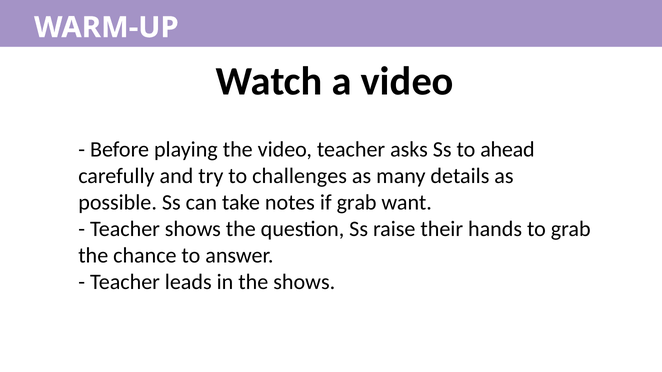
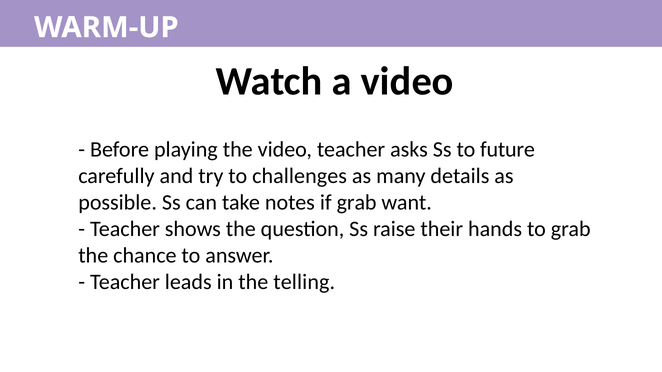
ahead: ahead -> future
the shows: shows -> telling
